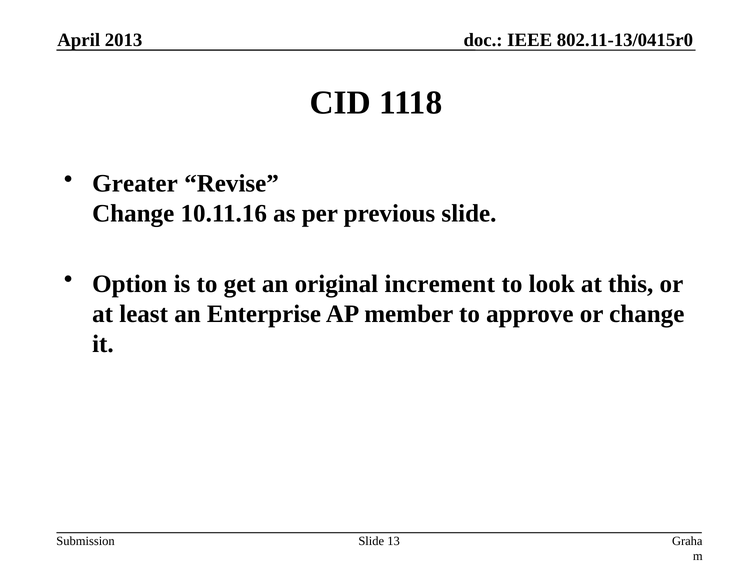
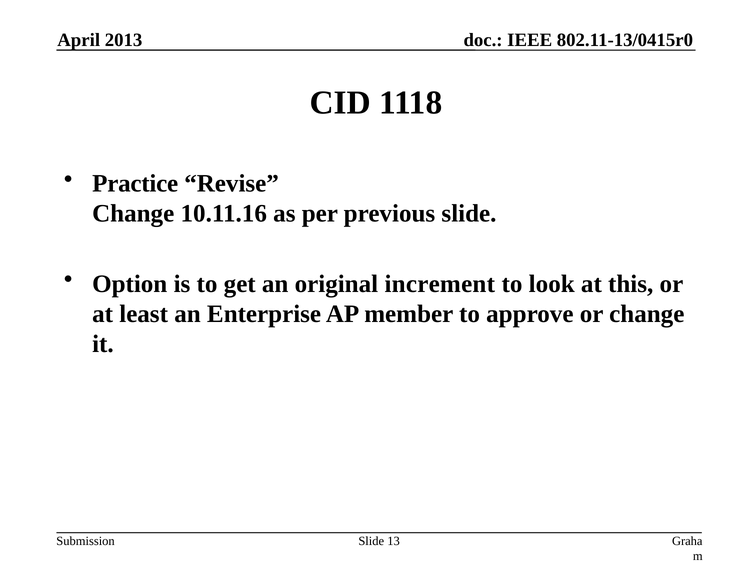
Greater: Greater -> Practice
